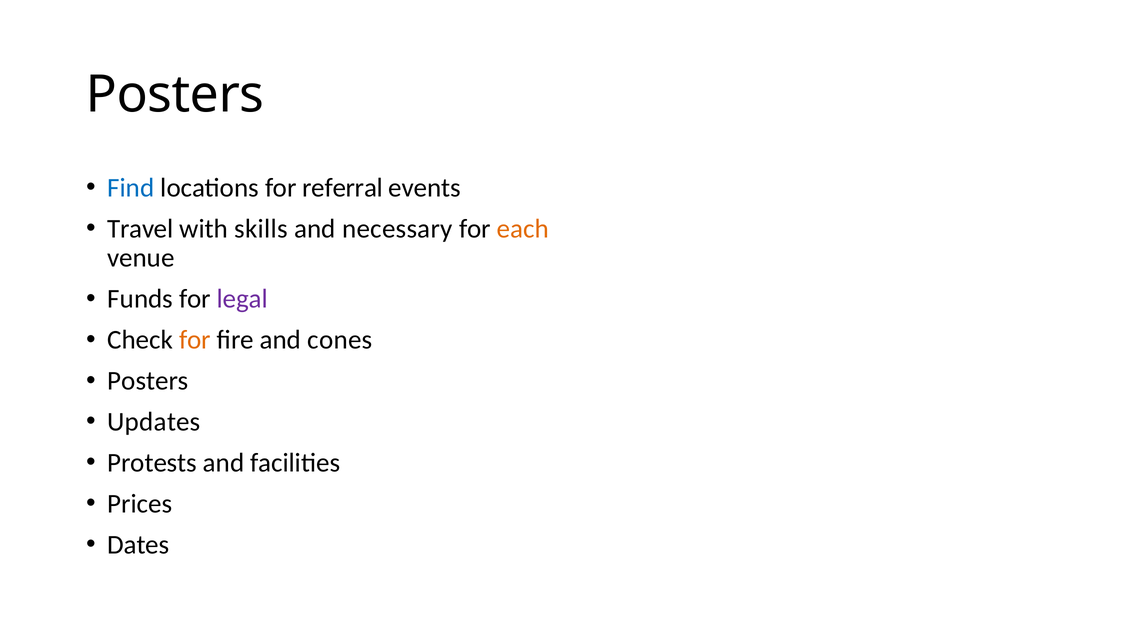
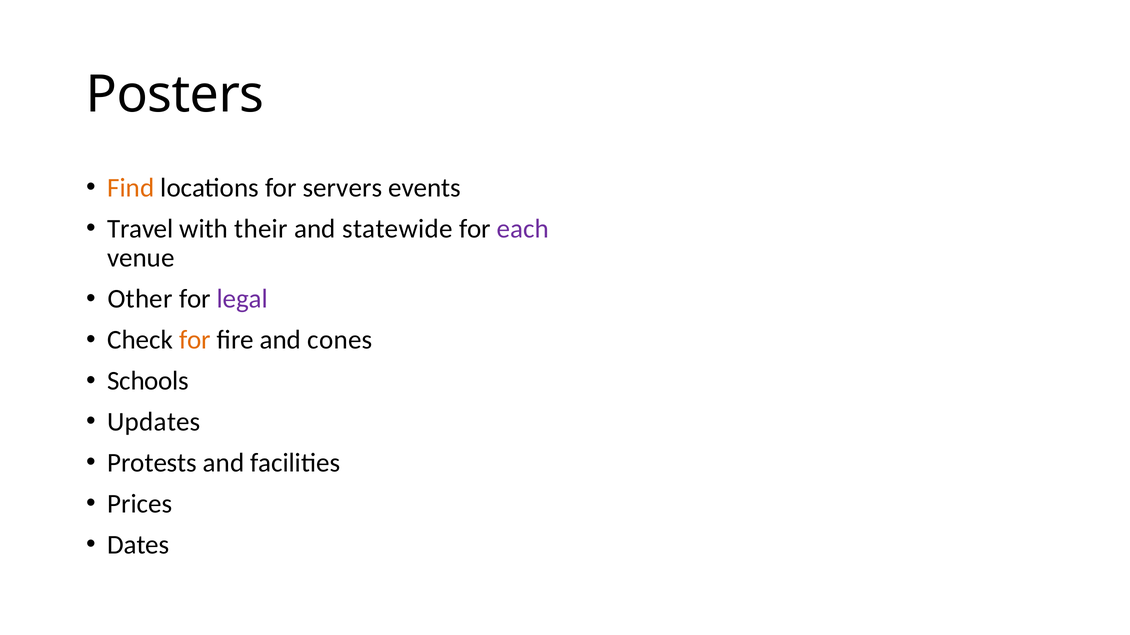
Find colour: blue -> orange
referral: referral -> servers
skills: skills -> their
necessary: necessary -> statewide
each colour: orange -> purple
Funds: Funds -> Other
Posters at (148, 381): Posters -> Schools
